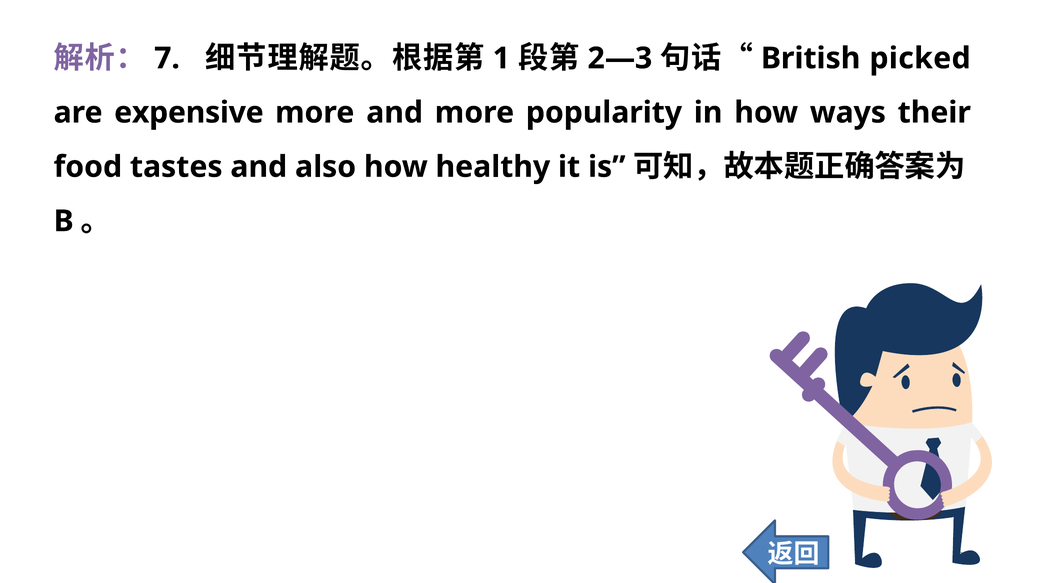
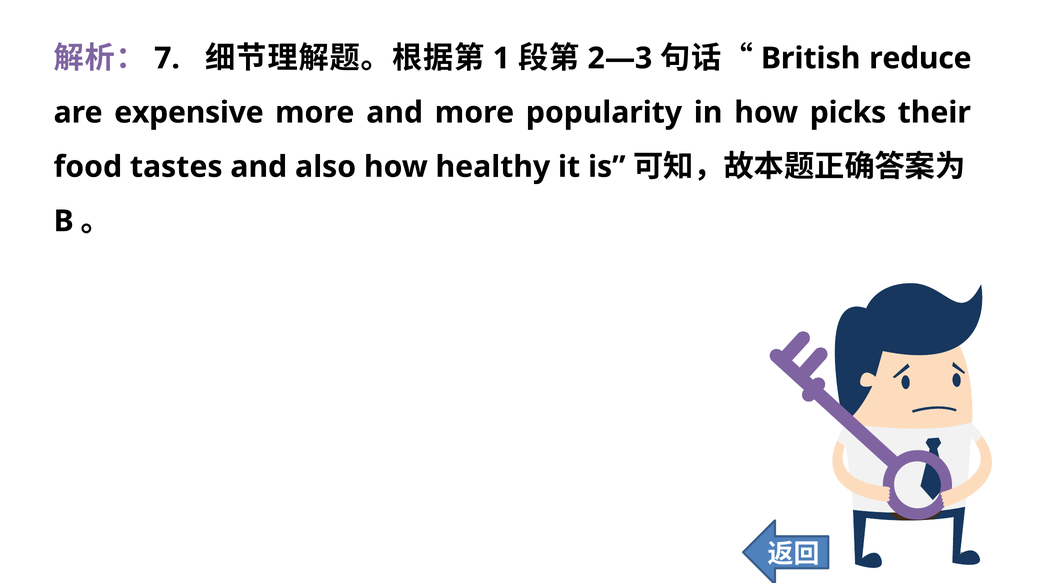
picked: picked -> reduce
ways: ways -> picks
